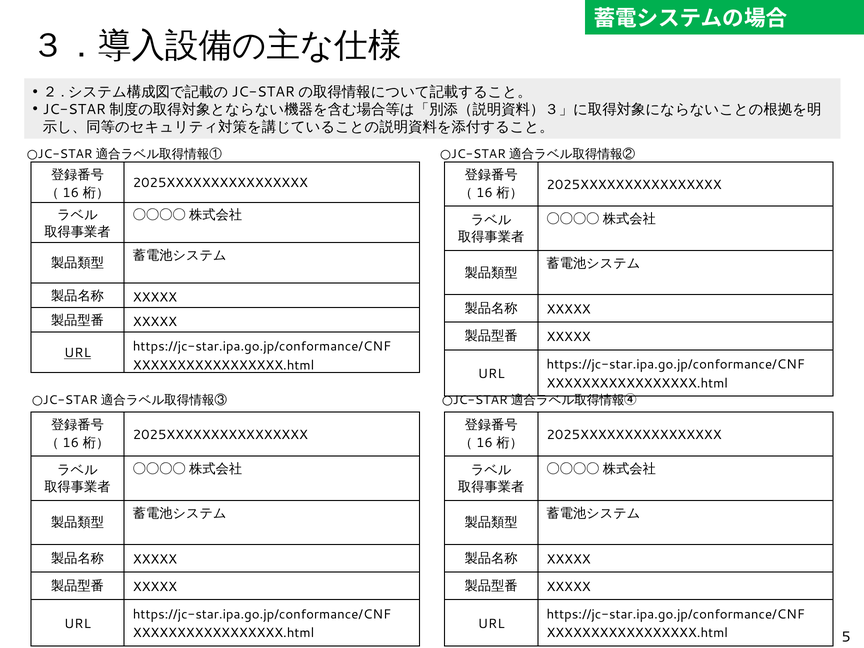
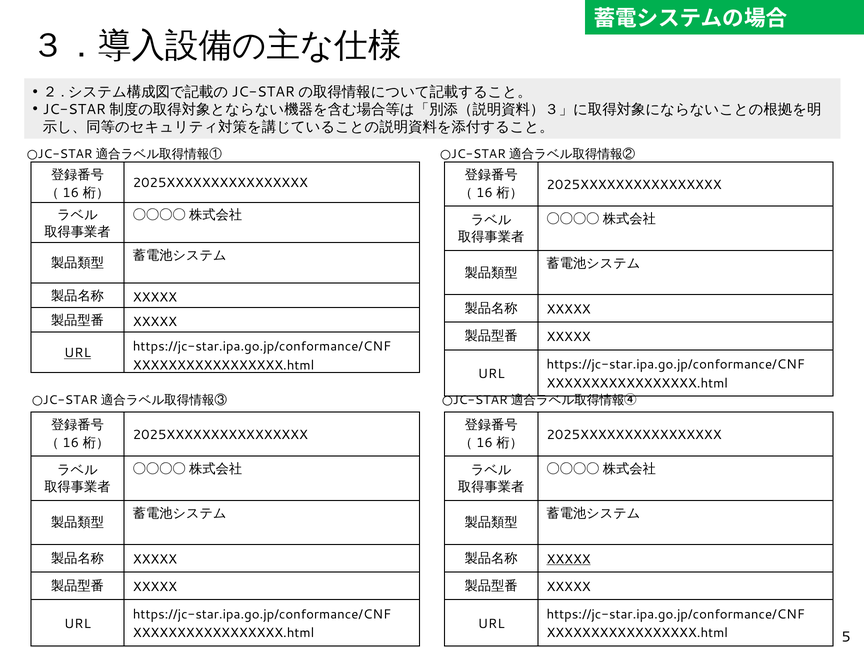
XXXXX at (569, 559) underline: none -> present
